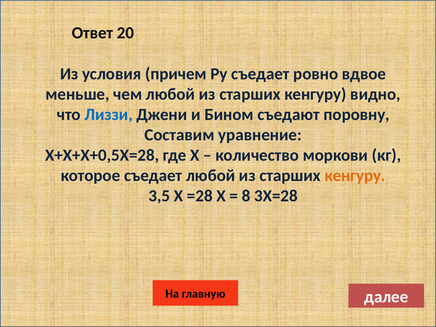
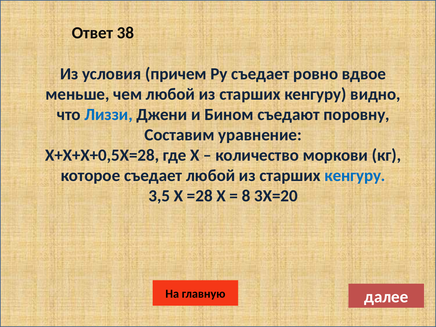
20: 20 -> 38
кенгуру at (355, 176) colour: orange -> blue
3Х=28: 3Х=28 -> 3Х=20
